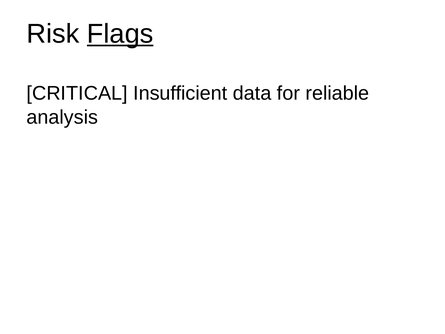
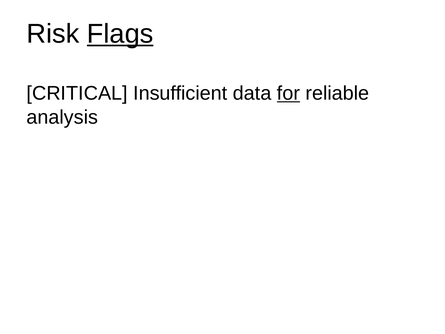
for underline: none -> present
